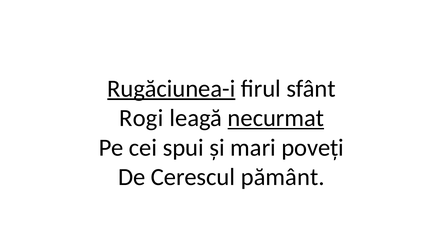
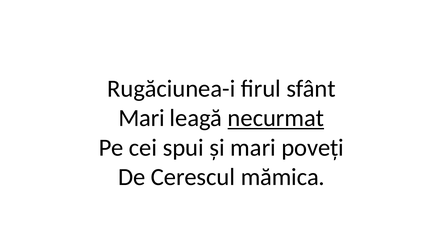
Rugăciunea-i underline: present -> none
Rogi at (141, 118): Rogi -> Mari
pământ: pământ -> mămica
